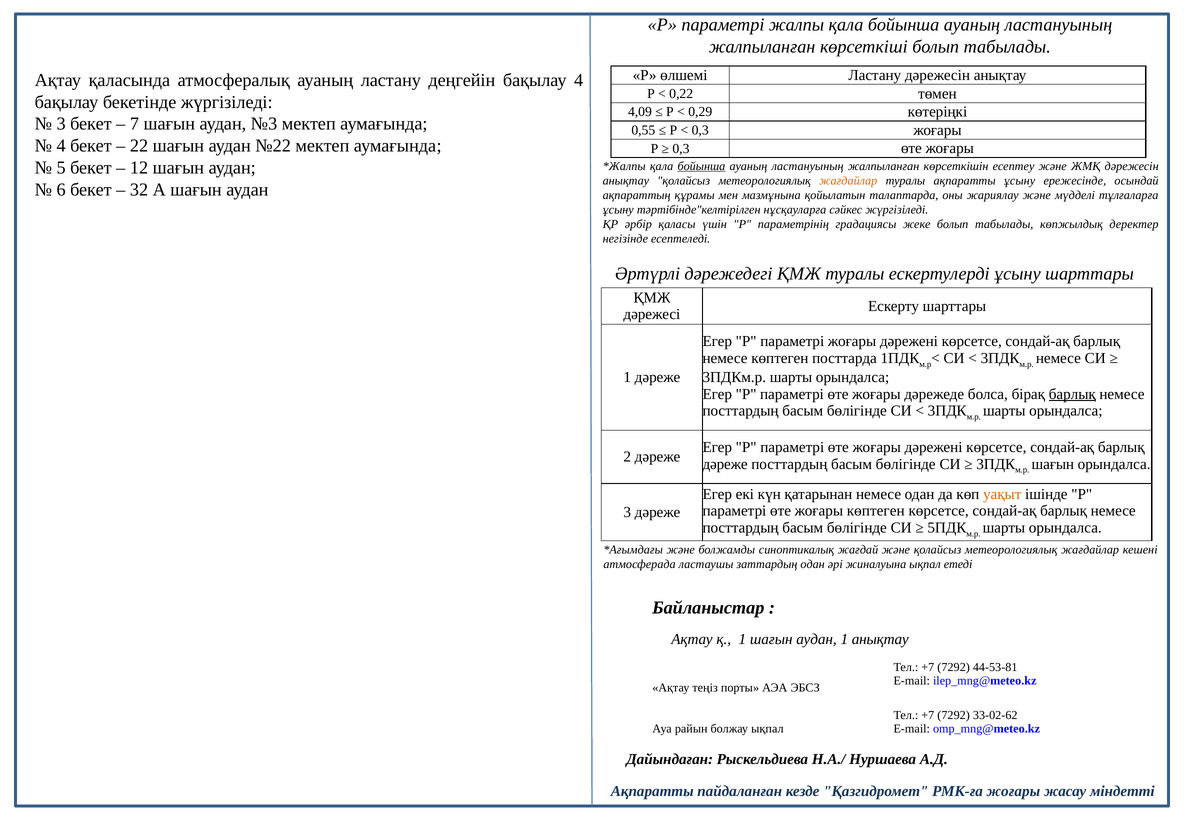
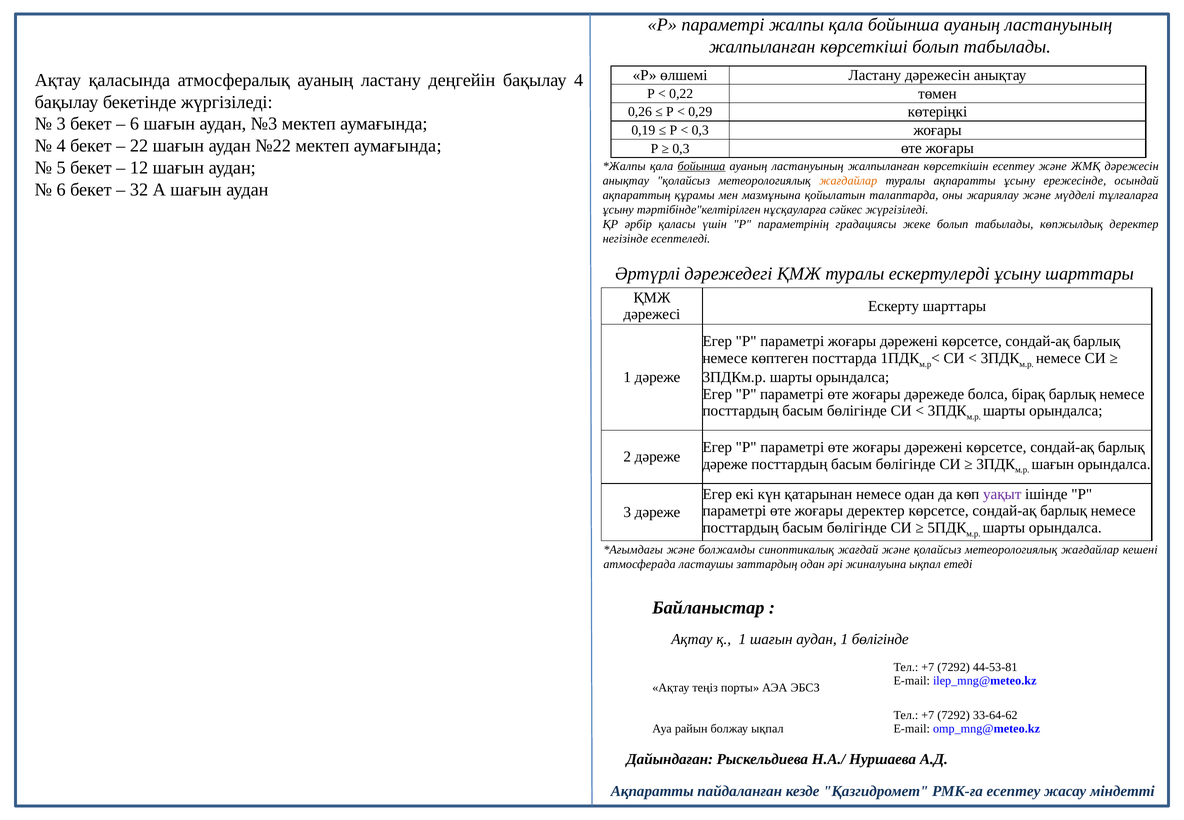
4,09: 4,09 -> 0,26
7 at (134, 124): 7 -> 6
0,55: 0,55 -> 0,19
барлық at (1072, 394) underline: present -> none
уақыт colour: orange -> purple
жоғары көптеген: көптеген -> деректер
1 анықтау: анықтау -> бөлігінде
33-02-62: 33-02-62 -> 33-64-62
РМК-ға жоғары: жоғары -> есептеу
